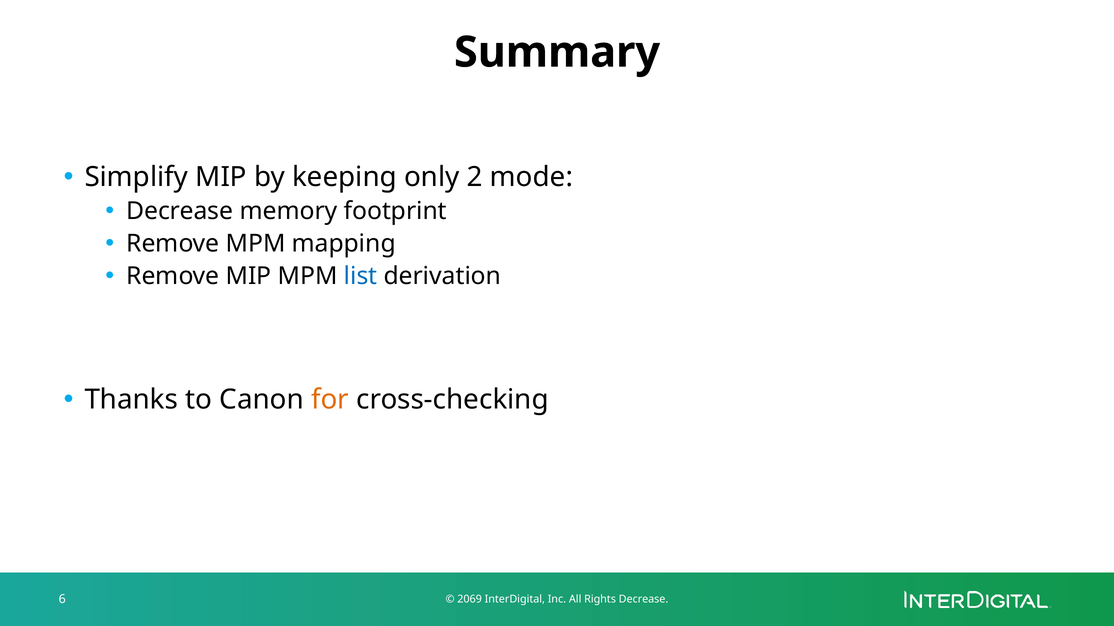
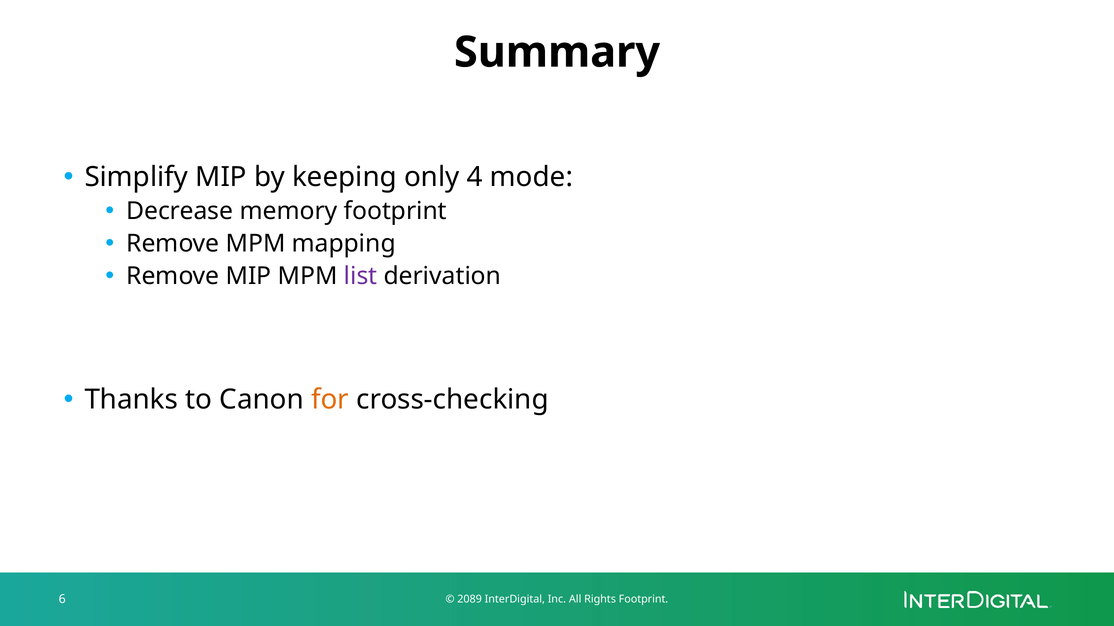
2: 2 -> 4
list colour: blue -> purple
2069: 2069 -> 2089
Rights Decrease: Decrease -> Footprint
